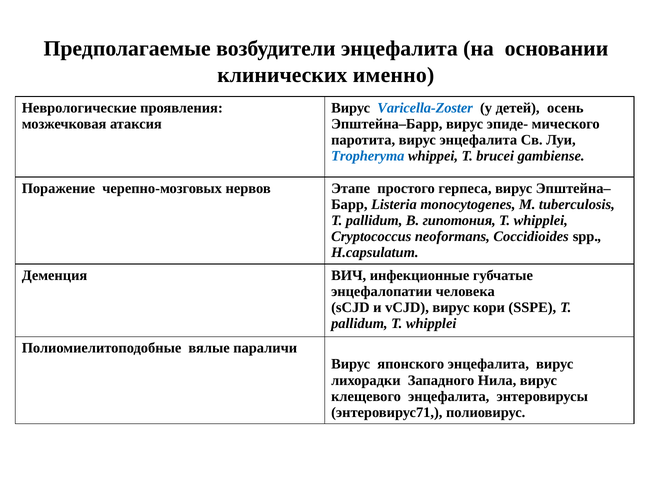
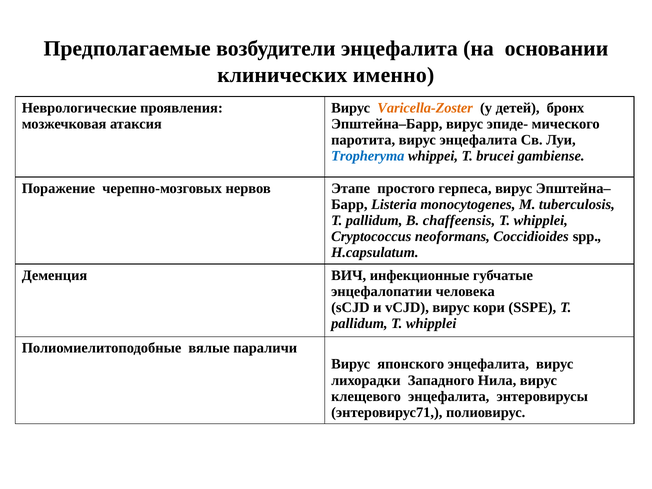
Varicella-Zoster colour: blue -> orange
осень: осень -> бронх
гипотония: гипотония -> chaffeensis
